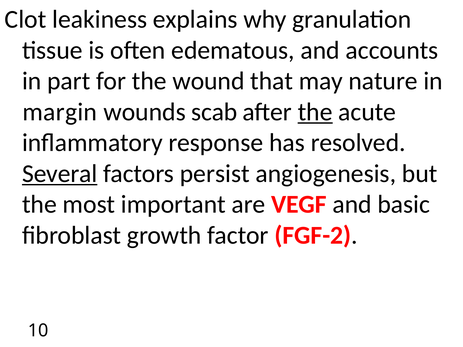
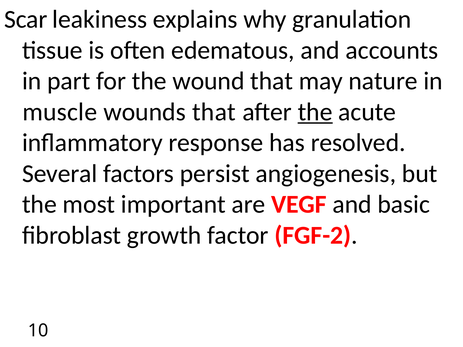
Clot: Clot -> Scar
margin: margin -> muscle
wounds scab: scab -> that
Several underline: present -> none
